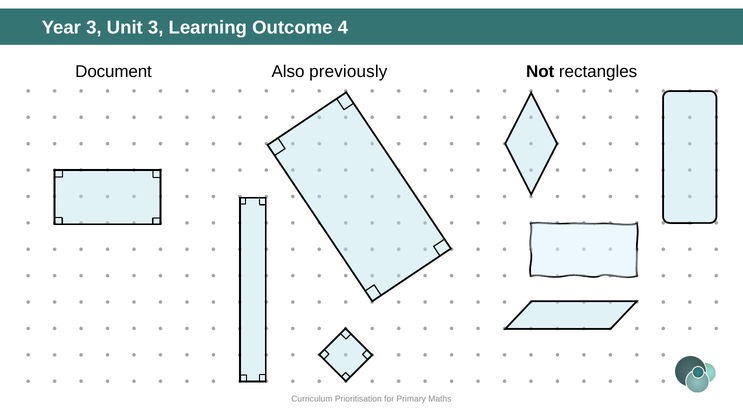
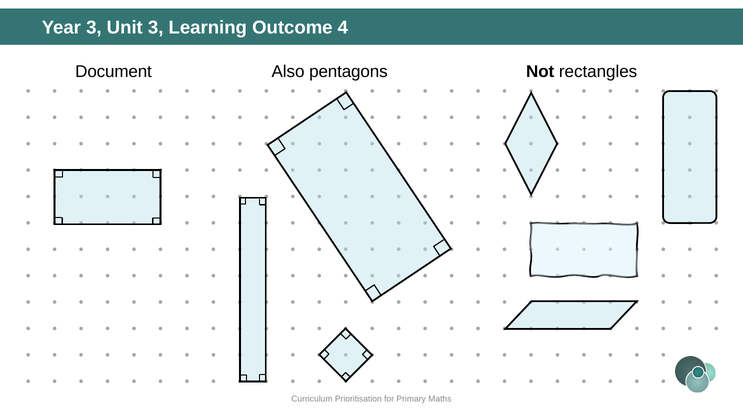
previously: previously -> pentagons
